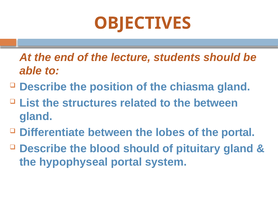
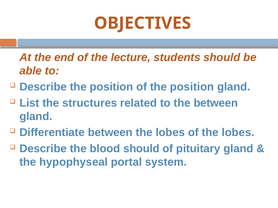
of the chiasma: chiasma -> position
of the portal: portal -> lobes
